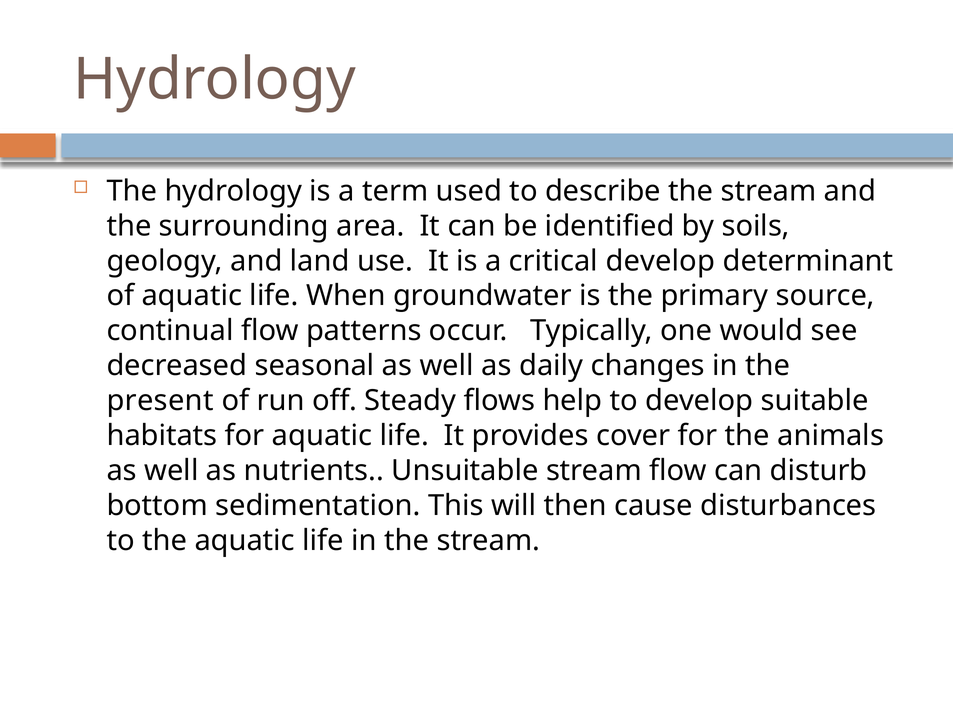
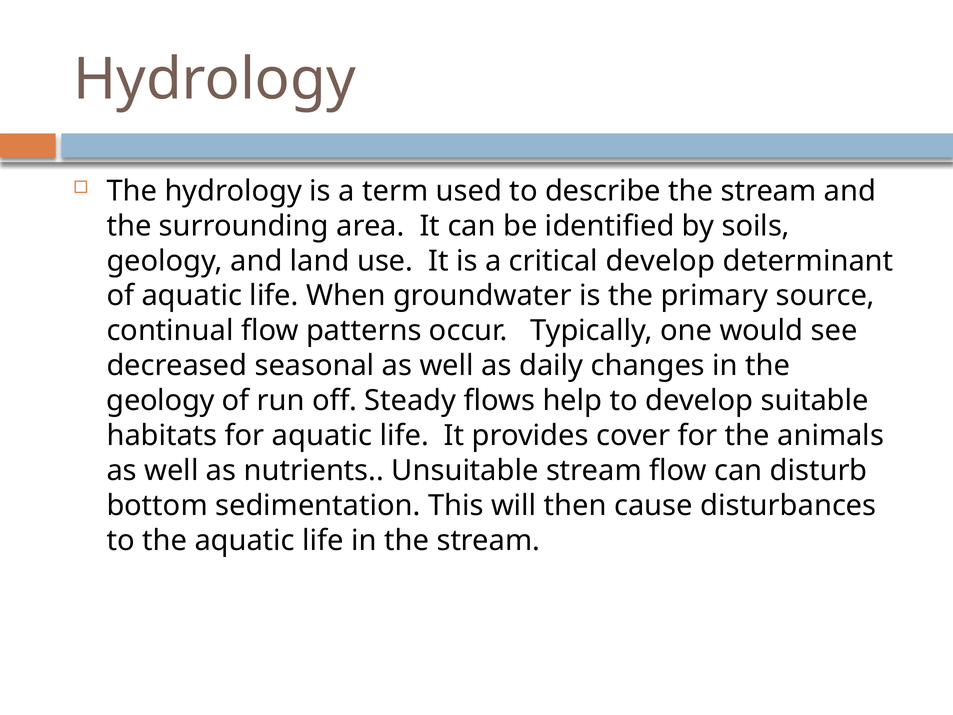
present at (160, 401): present -> geology
